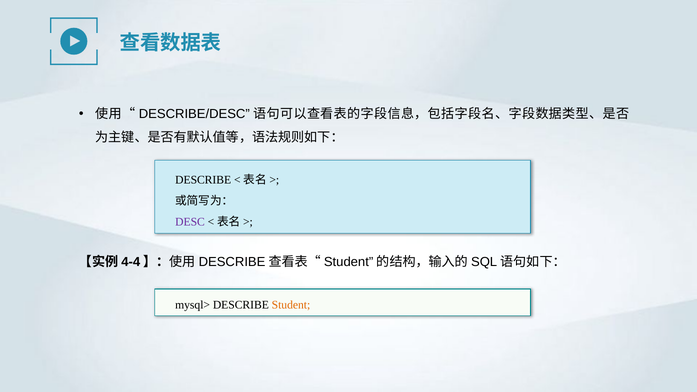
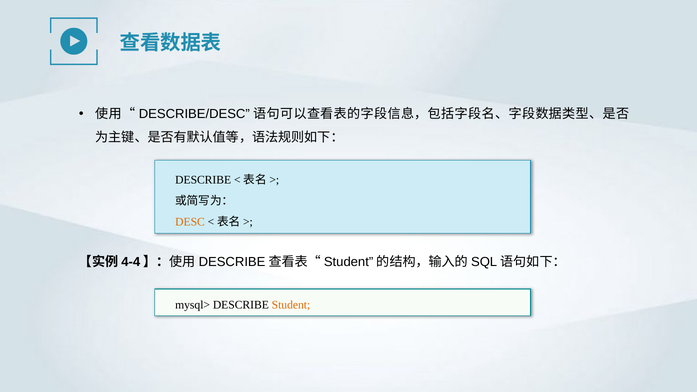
DESC colour: purple -> orange
